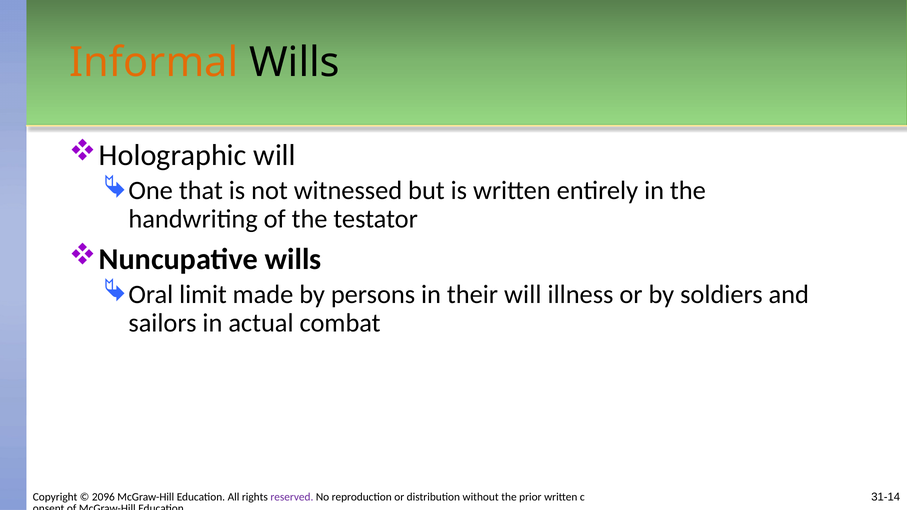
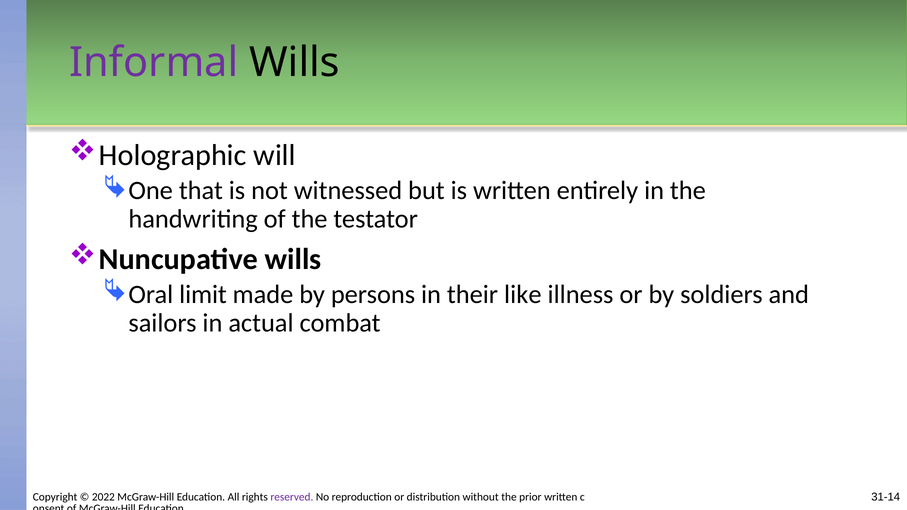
Informal colour: orange -> purple
their will: will -> like
2096: 2096 -> 2022
